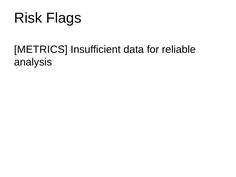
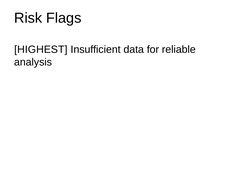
METRICS: METRICS -> HIGHEST
